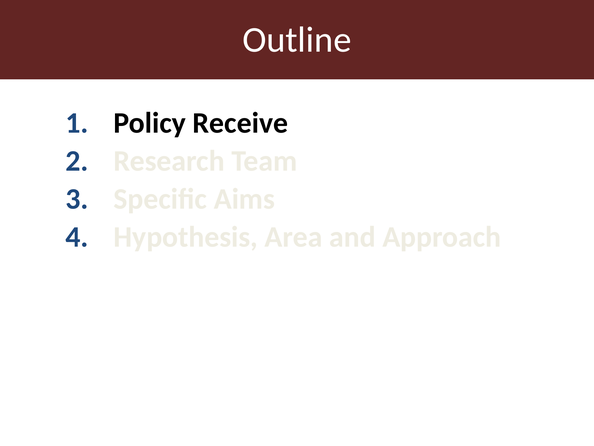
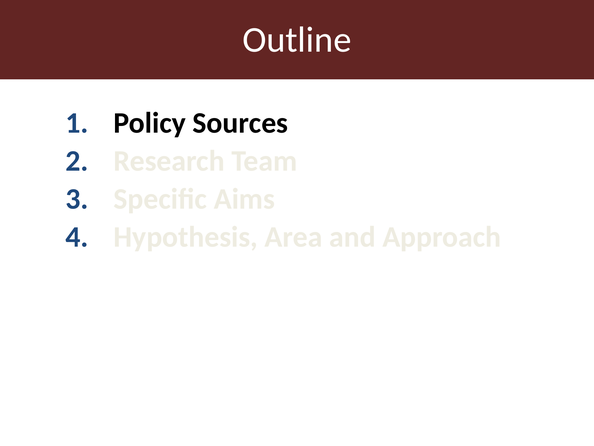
Receive: Receive -> Sources
